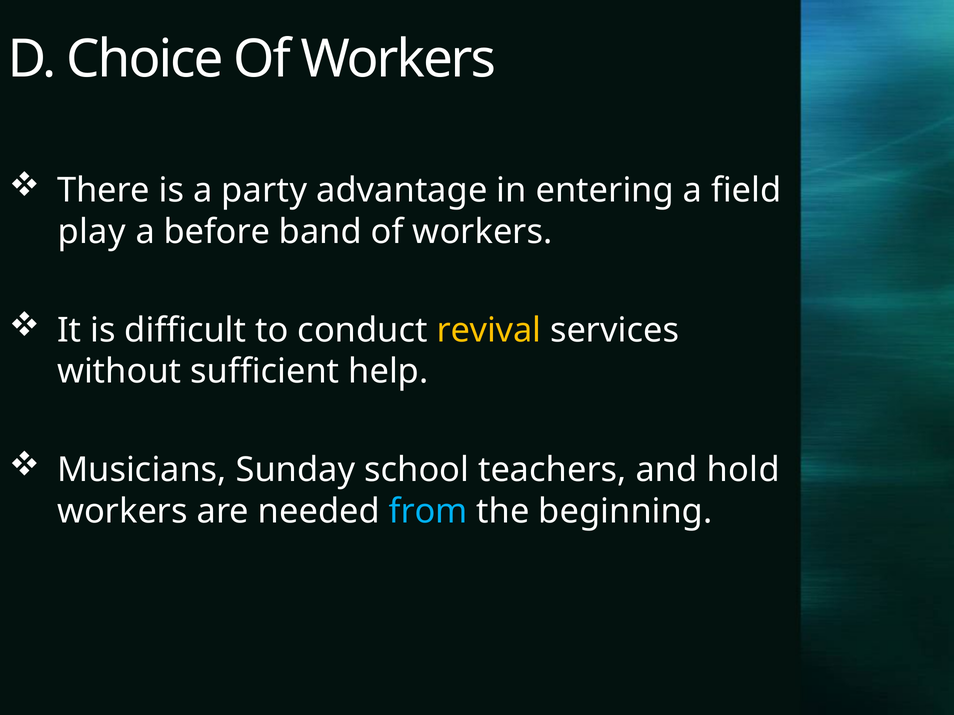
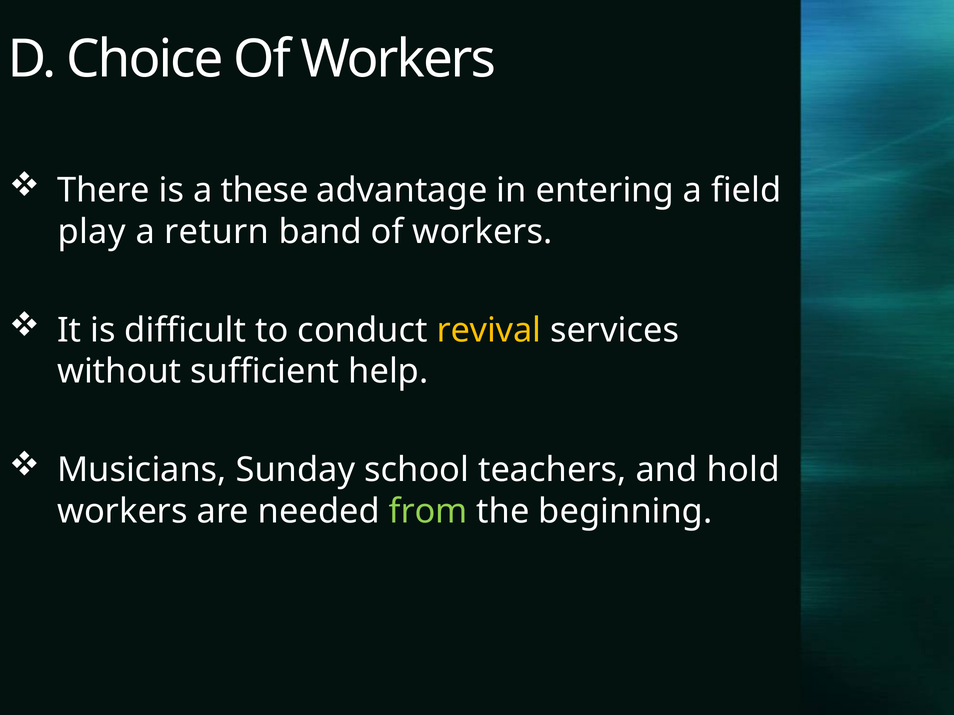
party: party -> these
before: before -> return
from colour: light blue -> light green
